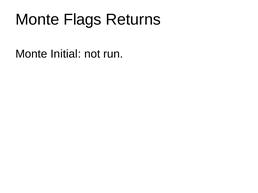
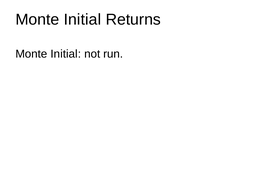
Flags at (83, 20): Flags -> Initial
